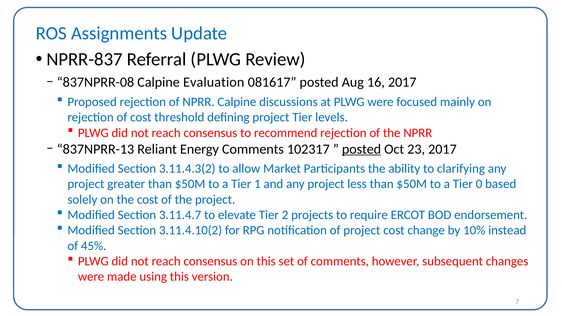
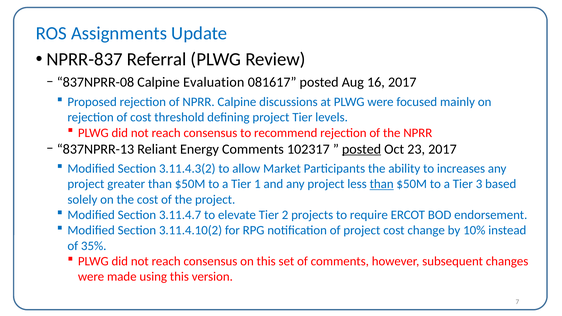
clarifying: clarifying -> increases
than at (382, 184) underline: none -> present
0: 0 -> 3
45%: 45% -> 35%
